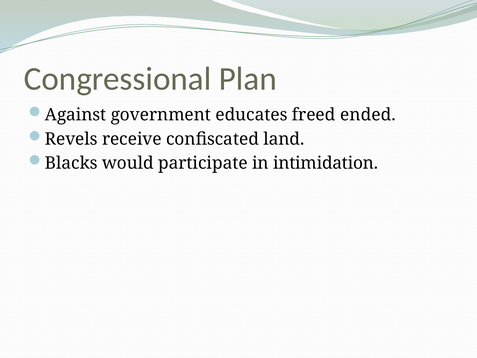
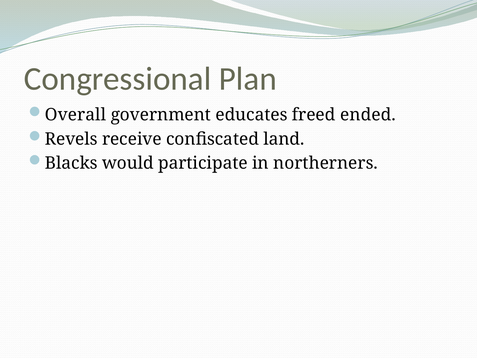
Against: Against -> Overall
intimidation: intimidation -> northerners
